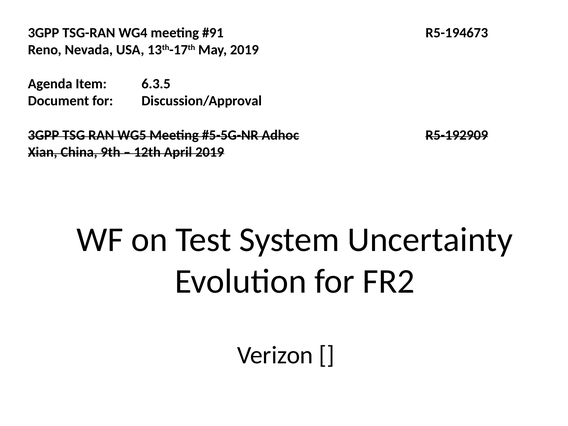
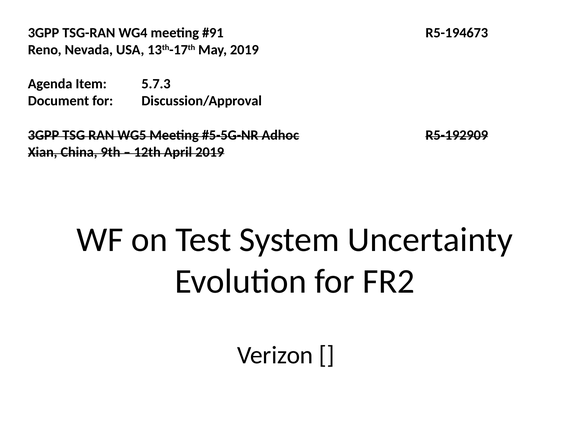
6.3.5: 6.3.5 -> 5.7.3
